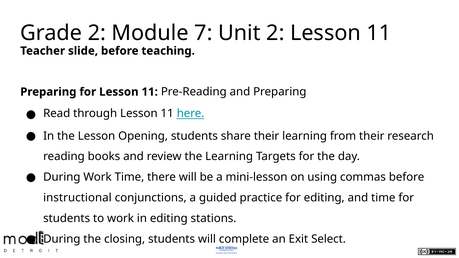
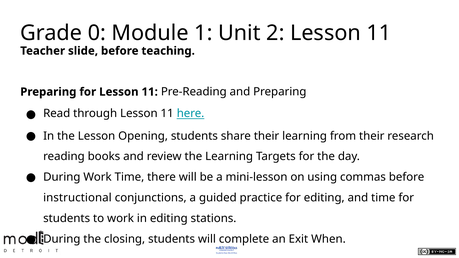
Grade 2: 2 -> 0
7: 7 -> 1
Select: Select -> When
